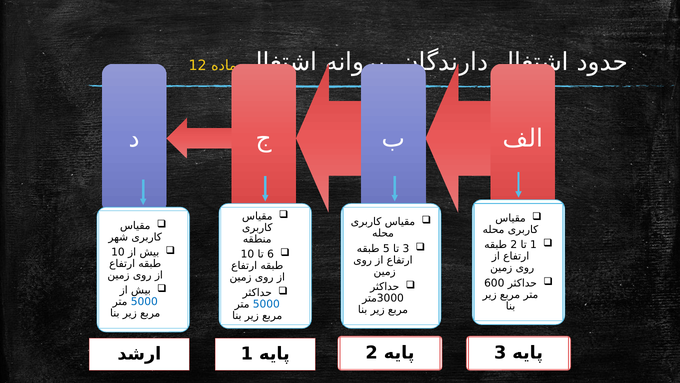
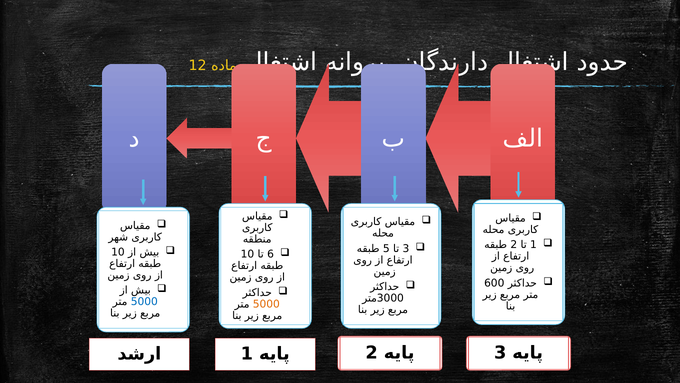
5000 at (266, 304) colour: blue -> orange
